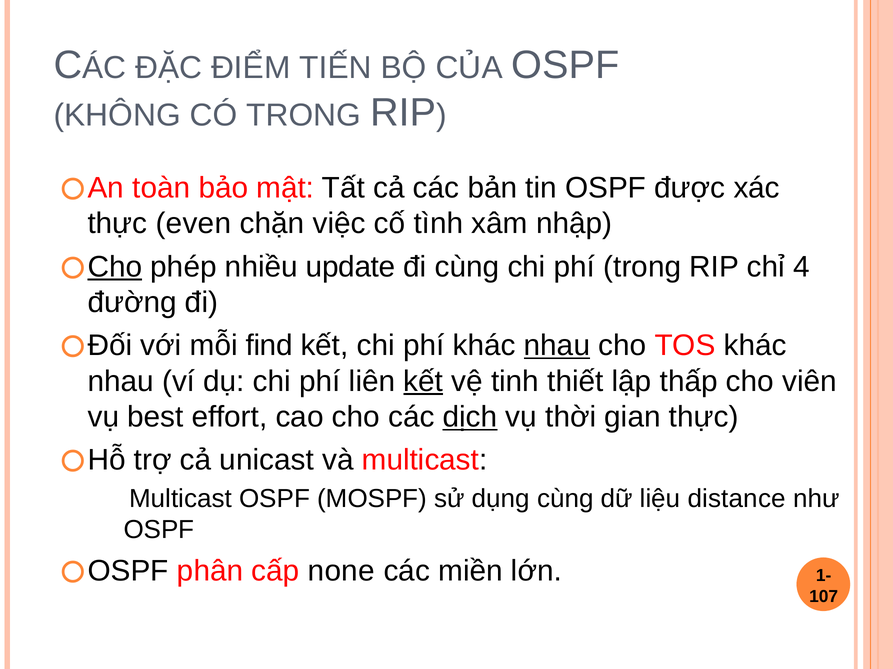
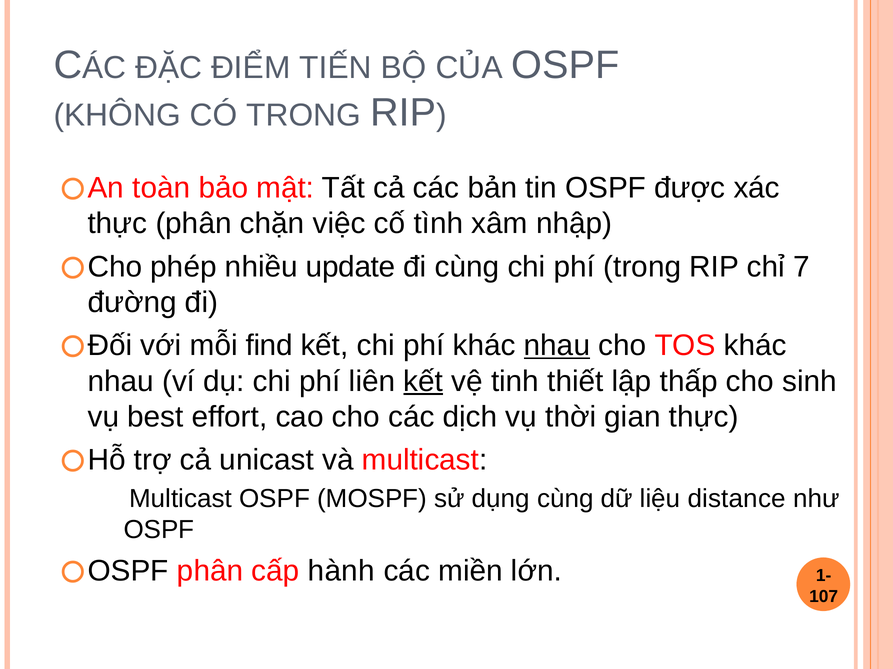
thực even: even -> phân
Cho at (115, 267) underline: present -> none
4: 4 -> 7
viên: viên -> sinh
dịch underline: present -> none
none: none -> hành
